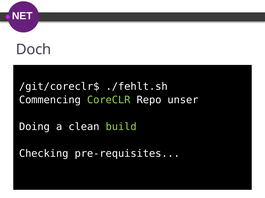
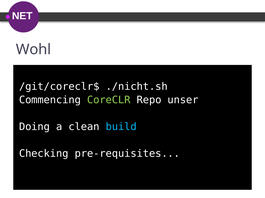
Doch: Doch -> Wohl
./fehlt.sh: ./fehlt.sh -> ./nicht.sh
build colour: light green -> light blue
